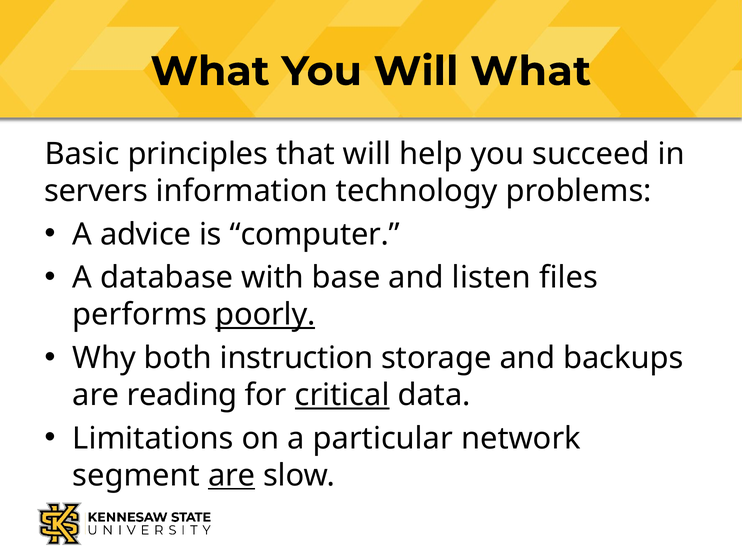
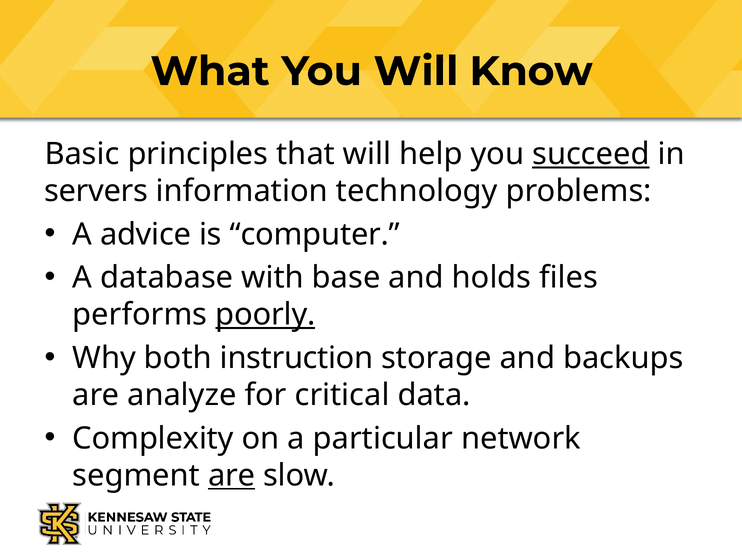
Will What: What -> Know
succeed underline: none -> present
listen: listen -> holds
reading: reading -> analyze
critical underline: present -> none
Limitations: Limitations -> Complexity
